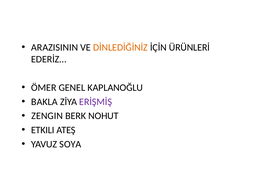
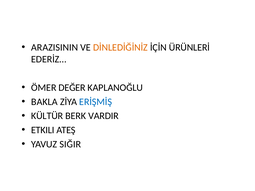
GENEL: GENEL -> DEĞER
ERİŞMİŞ colour: purple -> blue
ZENGIN: ZENGIN -> KÜLTÜR
NOHUT: NOHUT -> VARDIR
SOYA: SOYA -> SIĞIR
